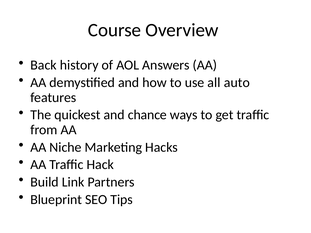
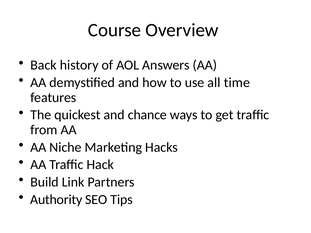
auto: auto -> time
Blueprint: Blueprint -> Authority
